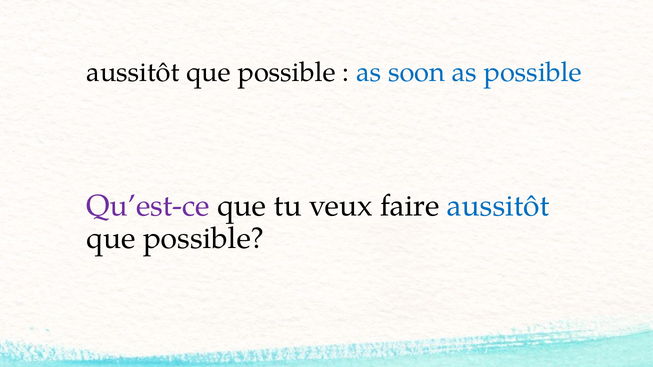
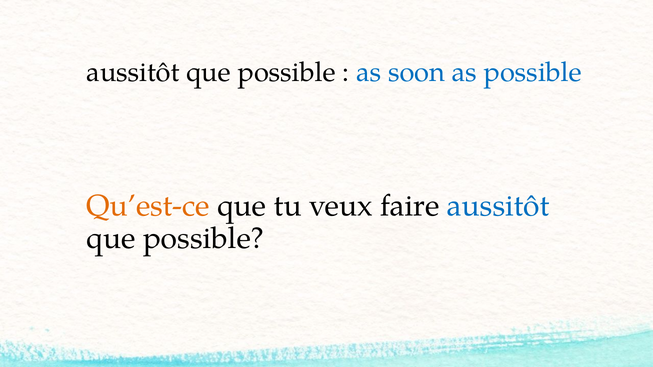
Qu’est-ce colour: purple -> orange
